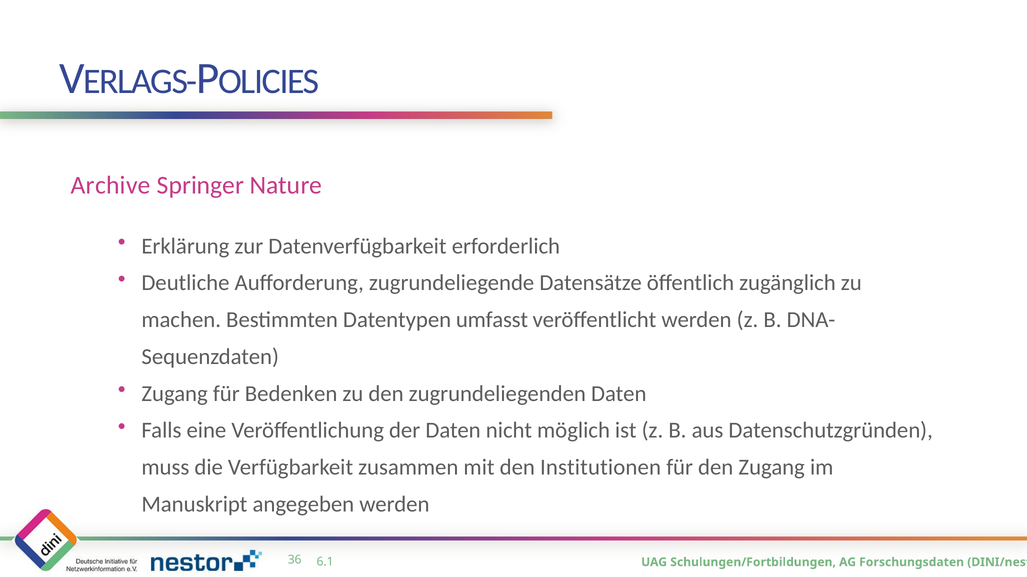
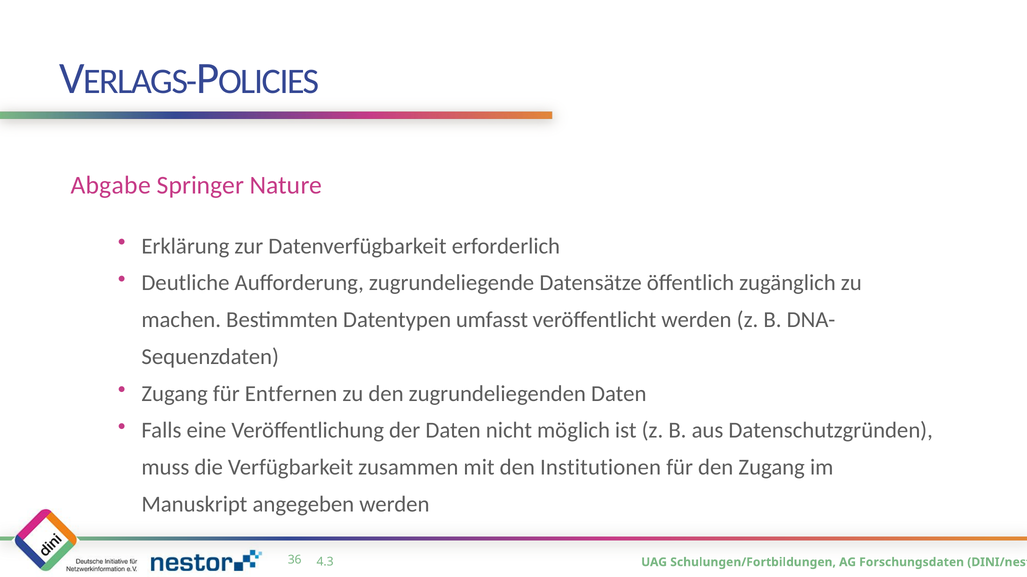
Archive: Archive -> Abgabe
Bedenken: Bedenken -> Entfernen
6.1: 6.1 -> 4.3
